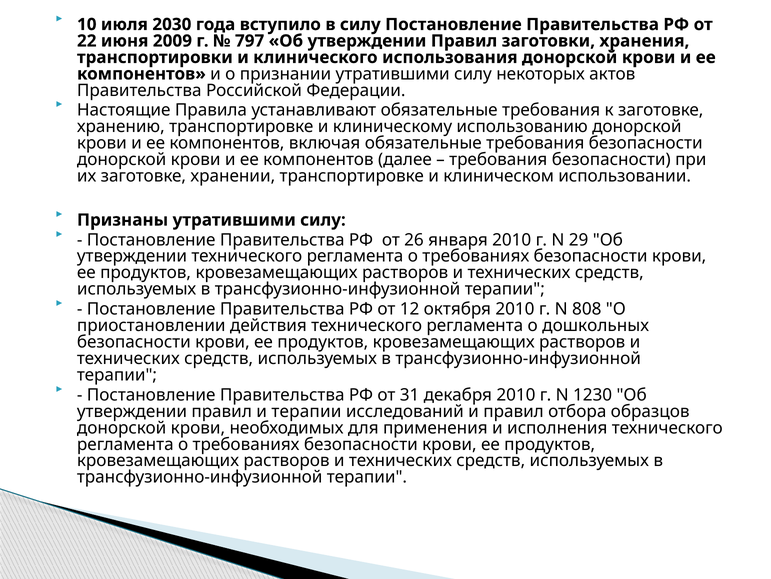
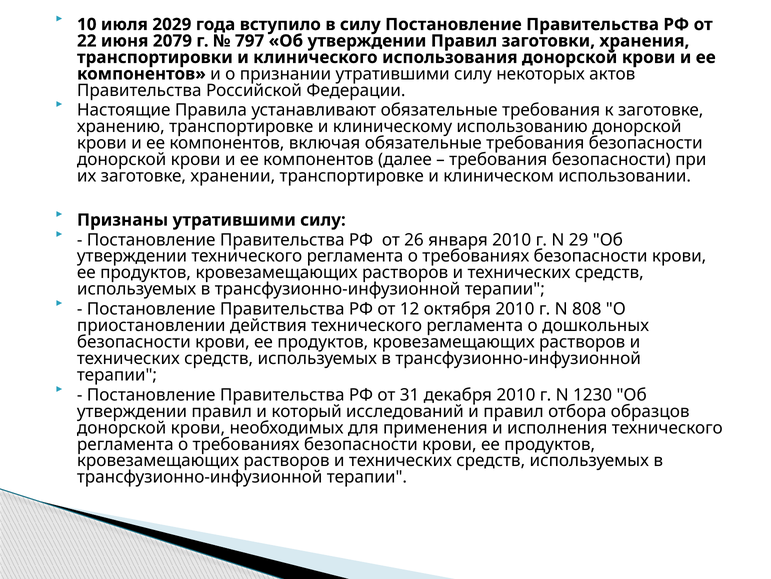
2030: 2030 -> 2029
2009: 2009 -> 2079
и терапии: терапии -> который
